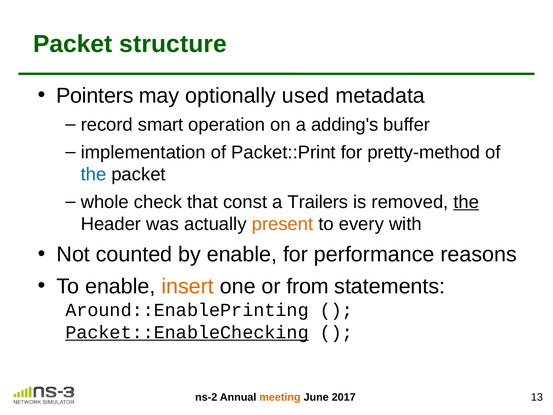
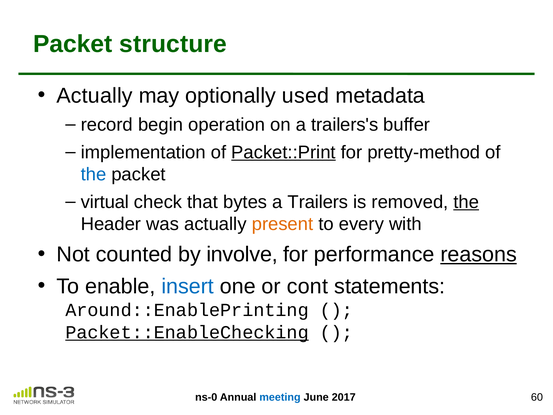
Pointers at (95, 96): Pointers -> Actually
smart: smart -> begin
adding's: adding's -> trailers's
Packet::Print underline: none -> present
whole: whole -> virtual
const: const -> bytes
by enable: enable -> involve
reasons underline: none -> present
insert colour: orange -> blue
from: from -> cont
ns-2: ns-2 -> ns-0
meeting colour: orange -> blue
13: 13 -> 60
